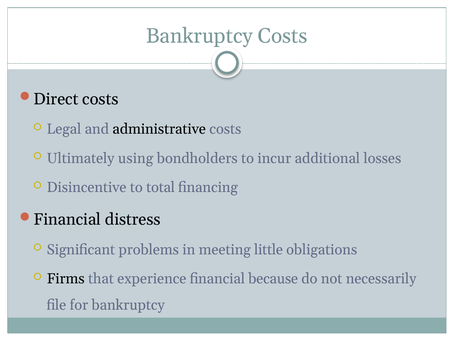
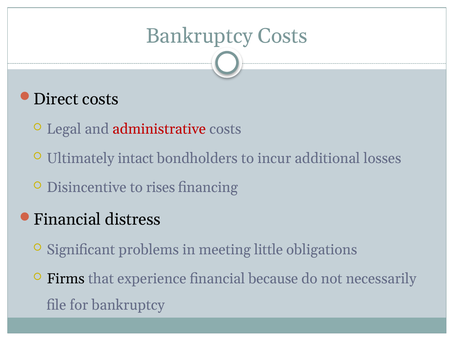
administrative colour: black -> red
using: using -> intact
total: total -> rises
